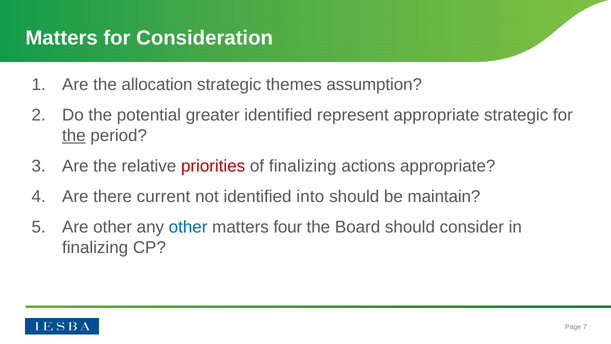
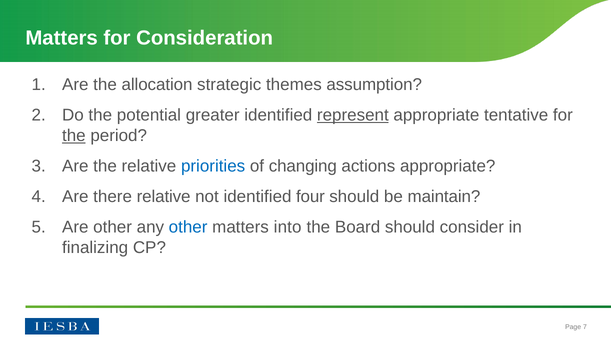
represent underline: none -> present
appropriate strategic: strategic -> tentative
priorities colour: red -> blue
of finalizing: finalizing -> changing
there current: current -> relative
into: into -> four
four: four -> into
